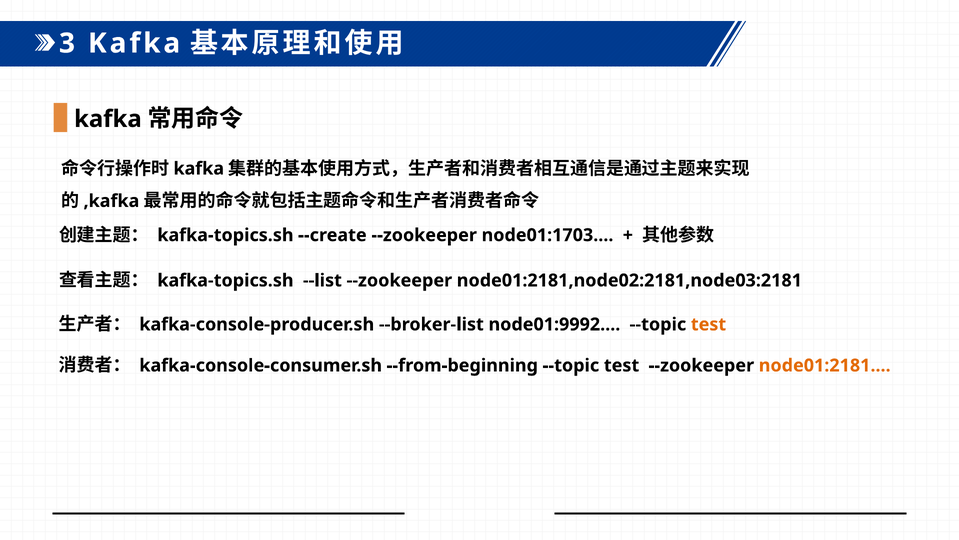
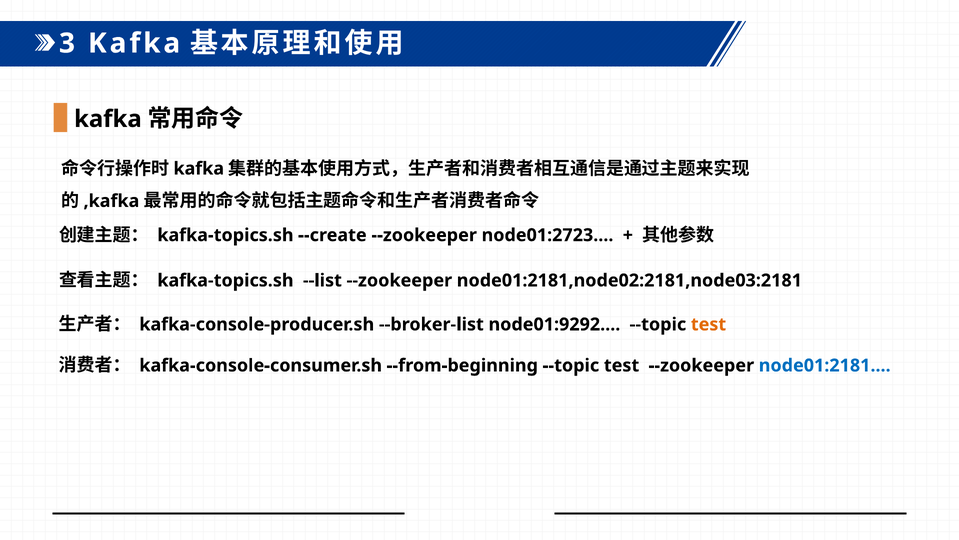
node01:1703: node01:1703 -> node01:2723
node01:9992: node01:9992 -> node01:9292
node01:2181 colour: orange -> blue
